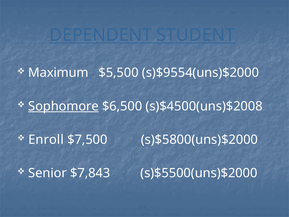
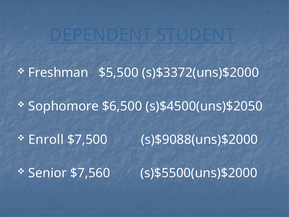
Maximum: Maximum -> Freshman
s)$9554(uns)$2000: s)$9554(uns)$2000 -> s)$3372(uns)$2000
Sophomore underline: present -> none
s)$4500(uns)$2008: s)$4500(uns)$2008 -> s)$4500(uns)$2050
s)$5800(uns)$2000: s)$5800(uns)$2000 -> s)$9088(uns)$2000
$7,843: $7,843 -> $7,560
